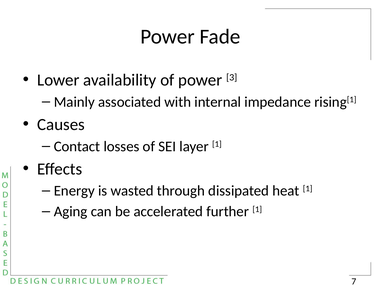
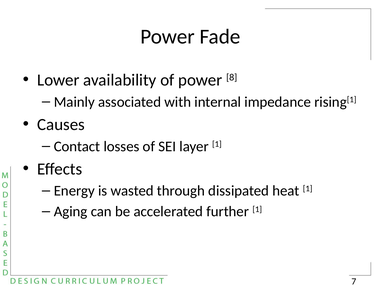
3: 3 -> 8
